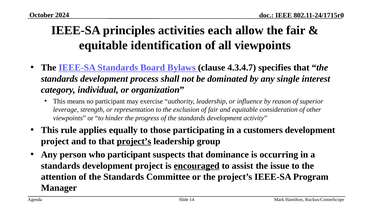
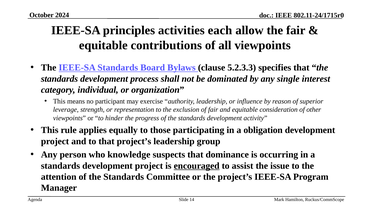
identification: identification -> contributions
4.3.4.7: 4.3.4.7 -> 5.2.3.3
customers: customers -> obligation
project’s at (134, 141) underline: present -> none
who participant: participant -> knowledge
